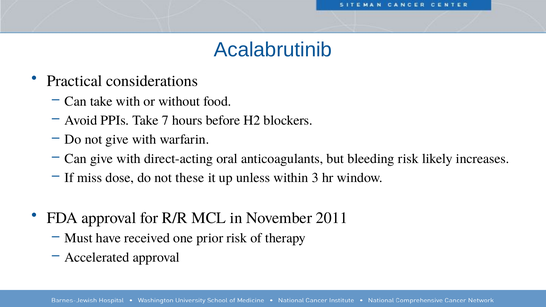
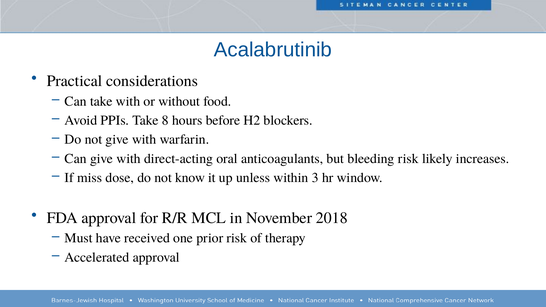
7: 7 -> 8
these: these -> know
2011: 2011 -> 2018
